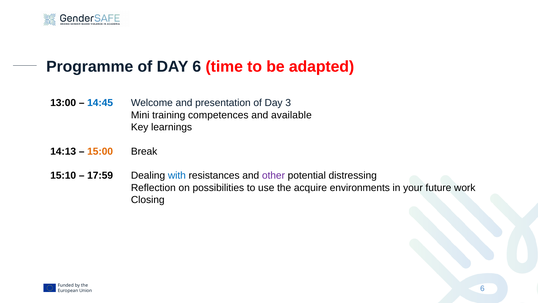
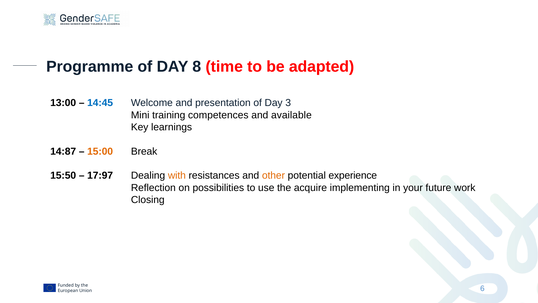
DAY 6: 6 -> 8
14:13: 14:13 -> 14:87
15:10: 15:10 -> 15:50
17:59: 17:59 -> 17:97
with colour: blue -> orange
other colour: purple -> orange
distressing: distressing -> experience
environments: environments -> implementing
